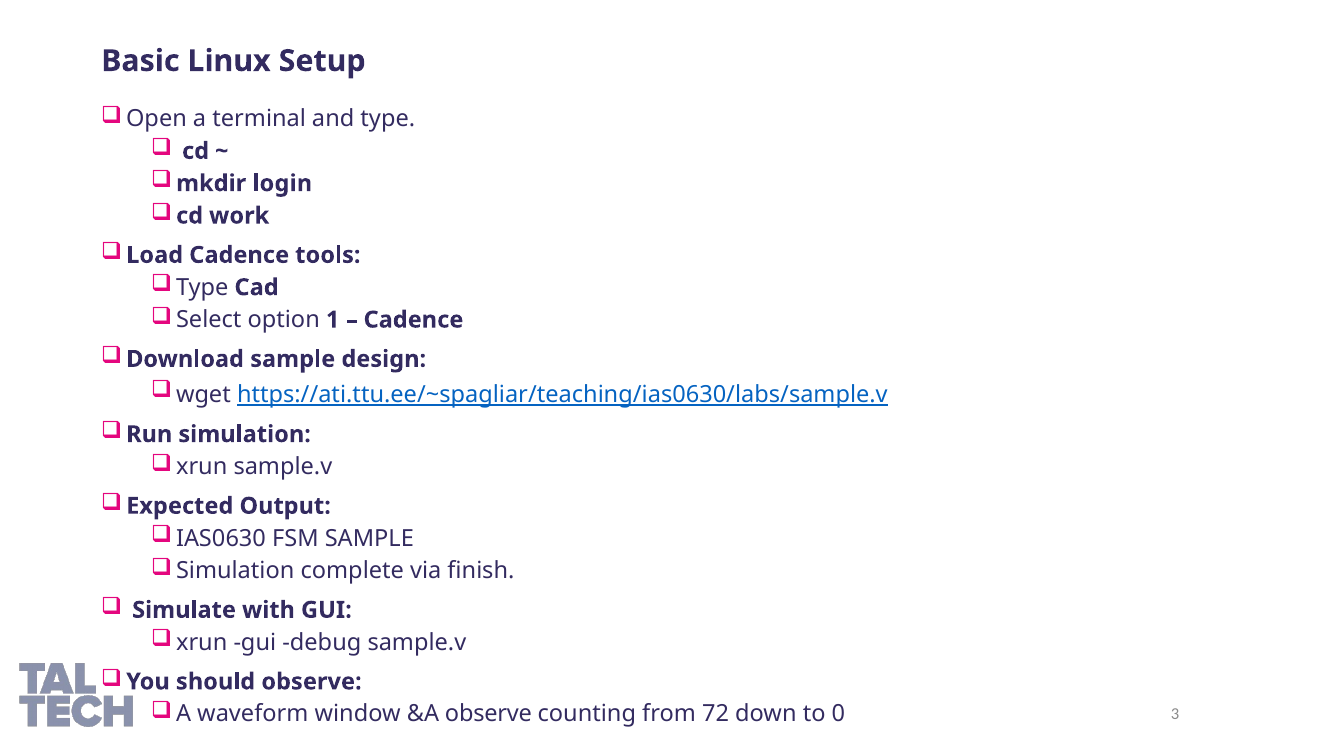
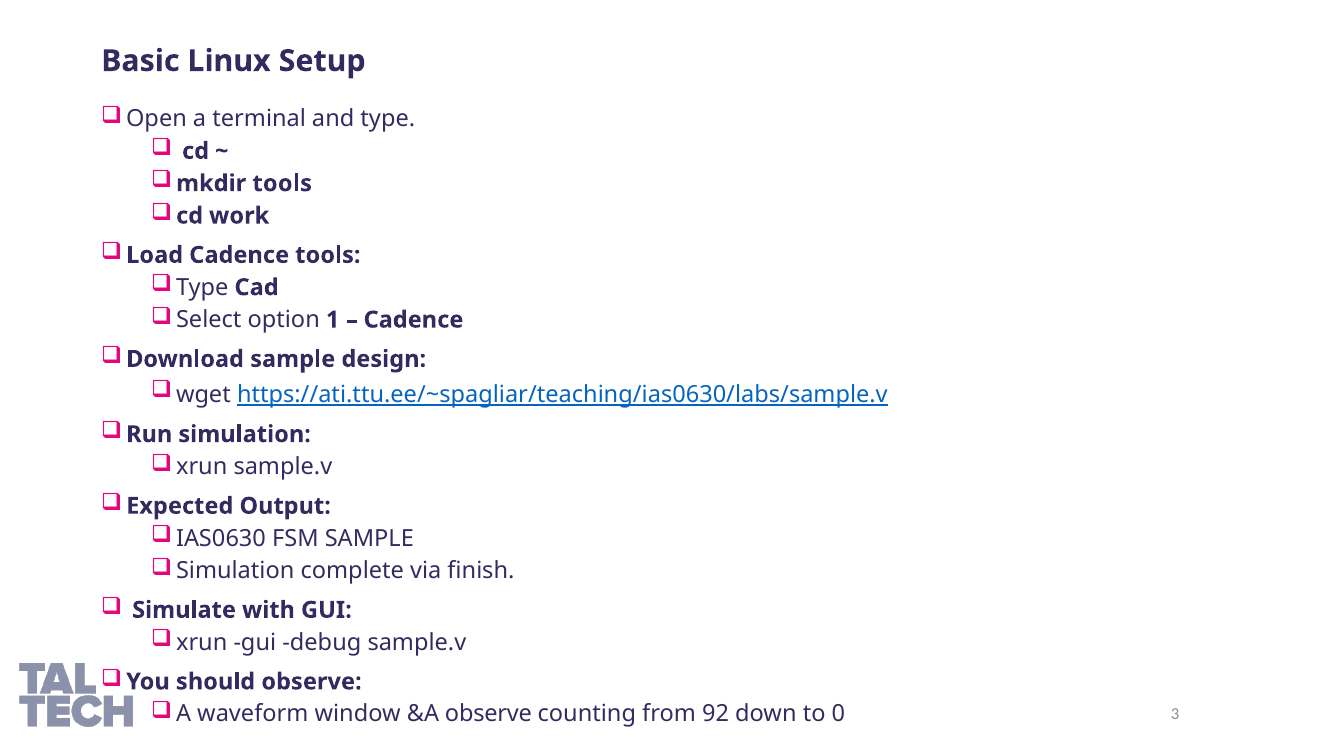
mkdir login: login -> tools
72: 72 -> 92
